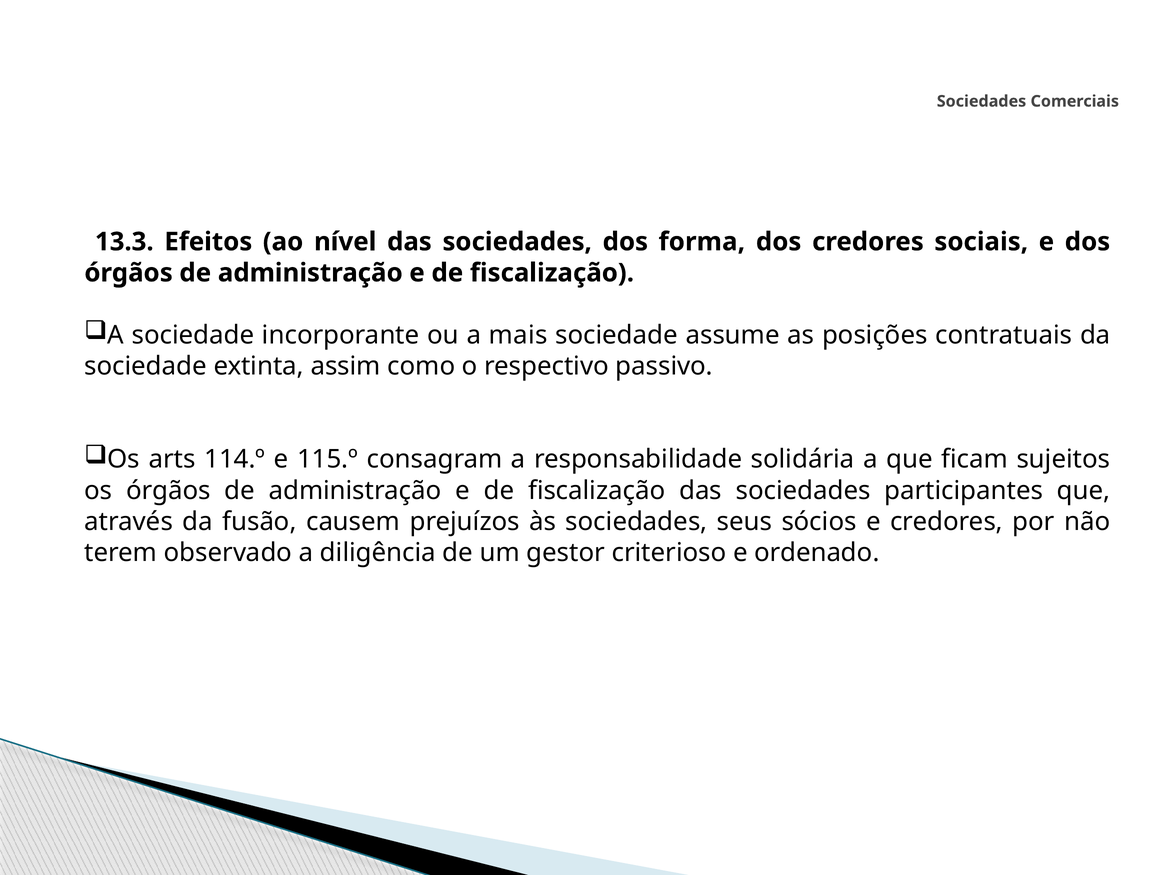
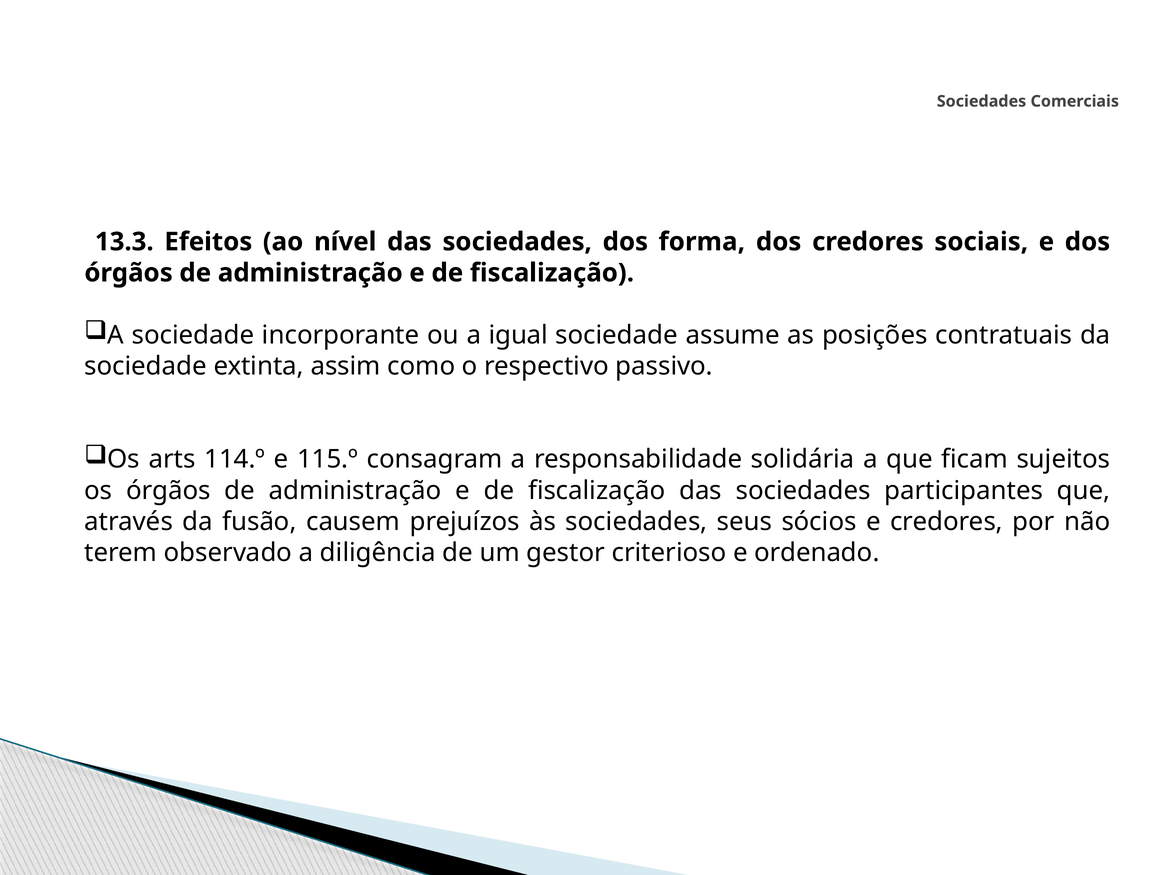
mais: mais -> igual
